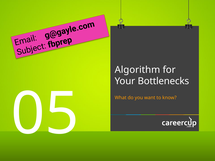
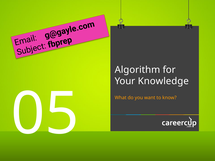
Bottlenecks: Bottlenecks -> Knowledge
